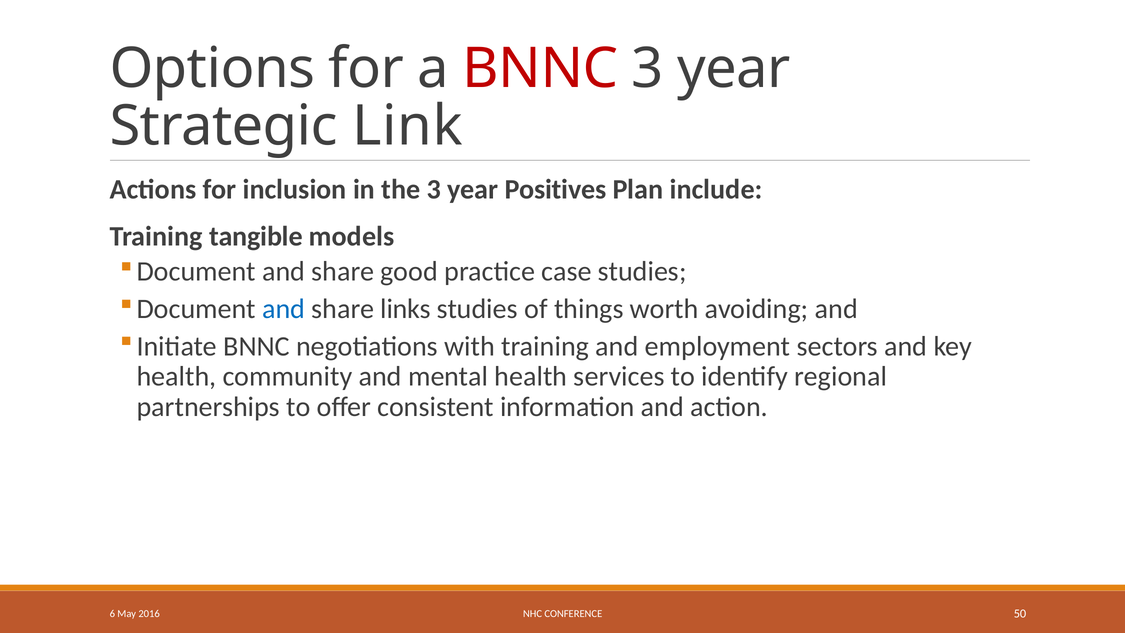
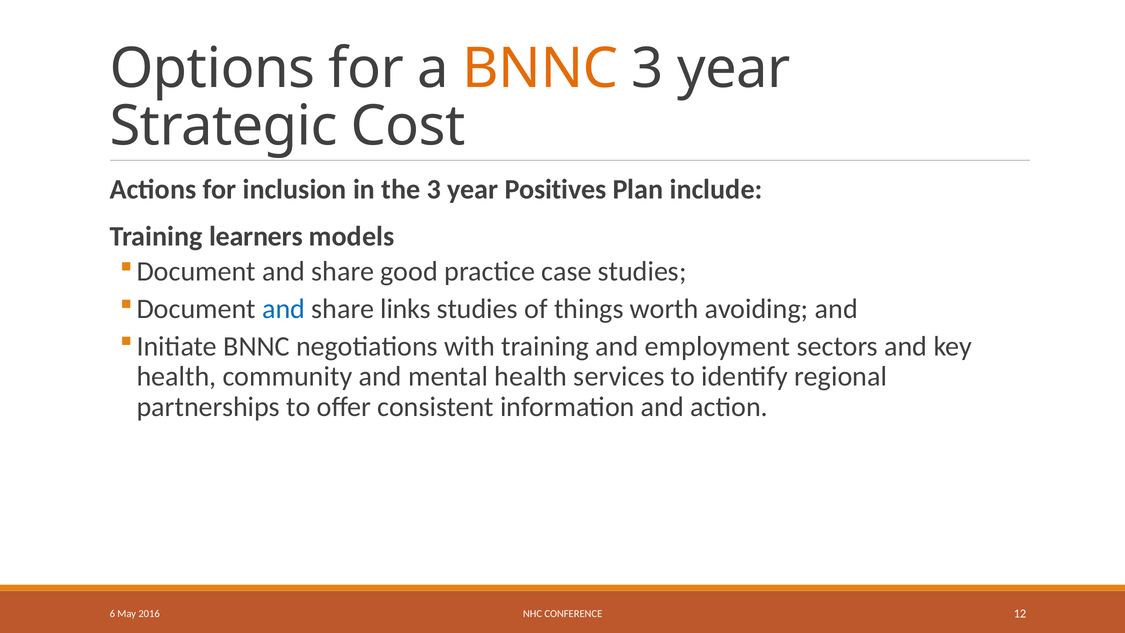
BNNC at (540, 69) colour: red -> orange
Link: Link -> Cost
tangible: tangible -> learners
50: 50 -> 12
